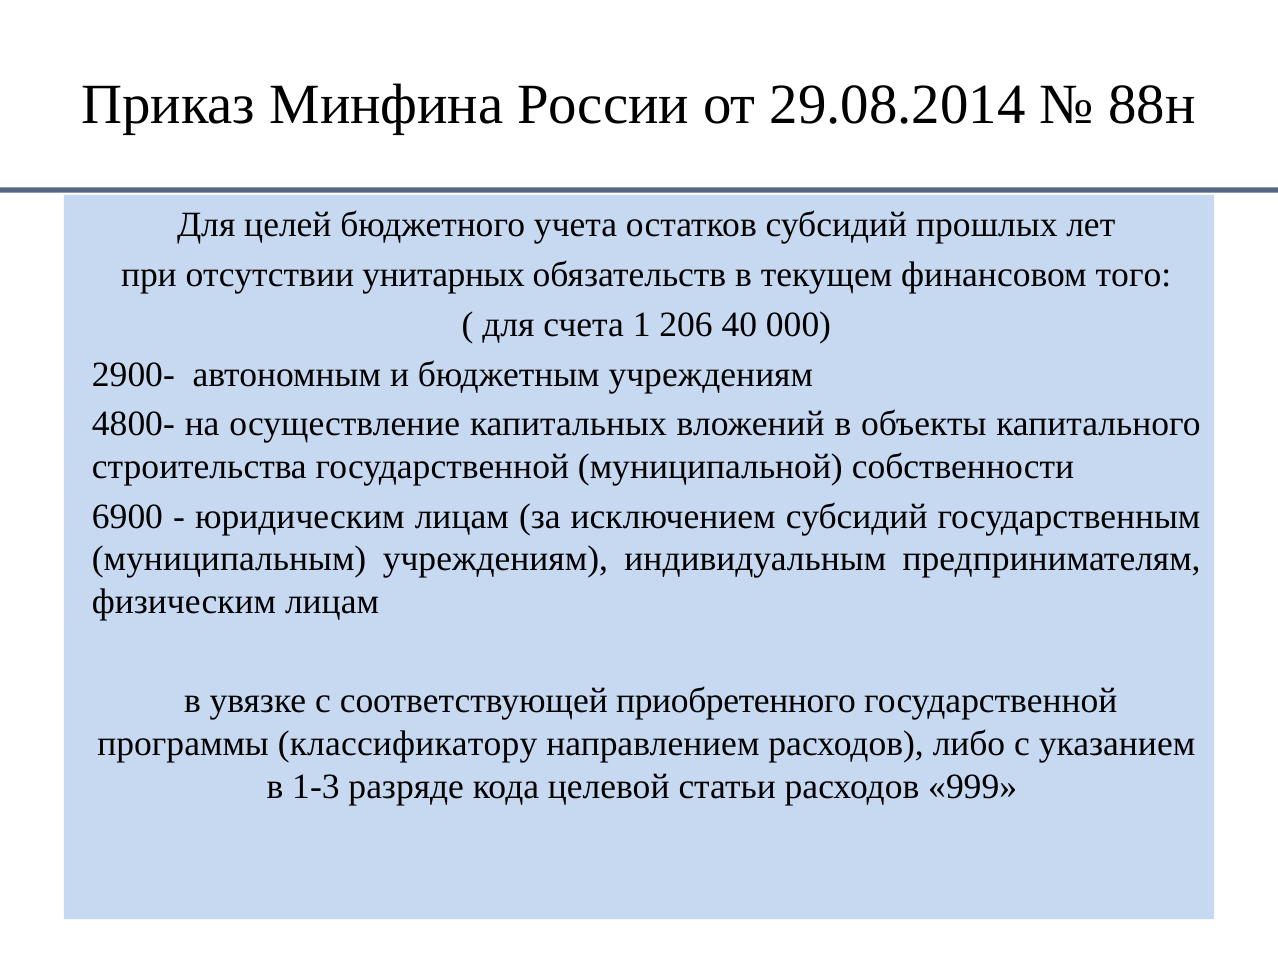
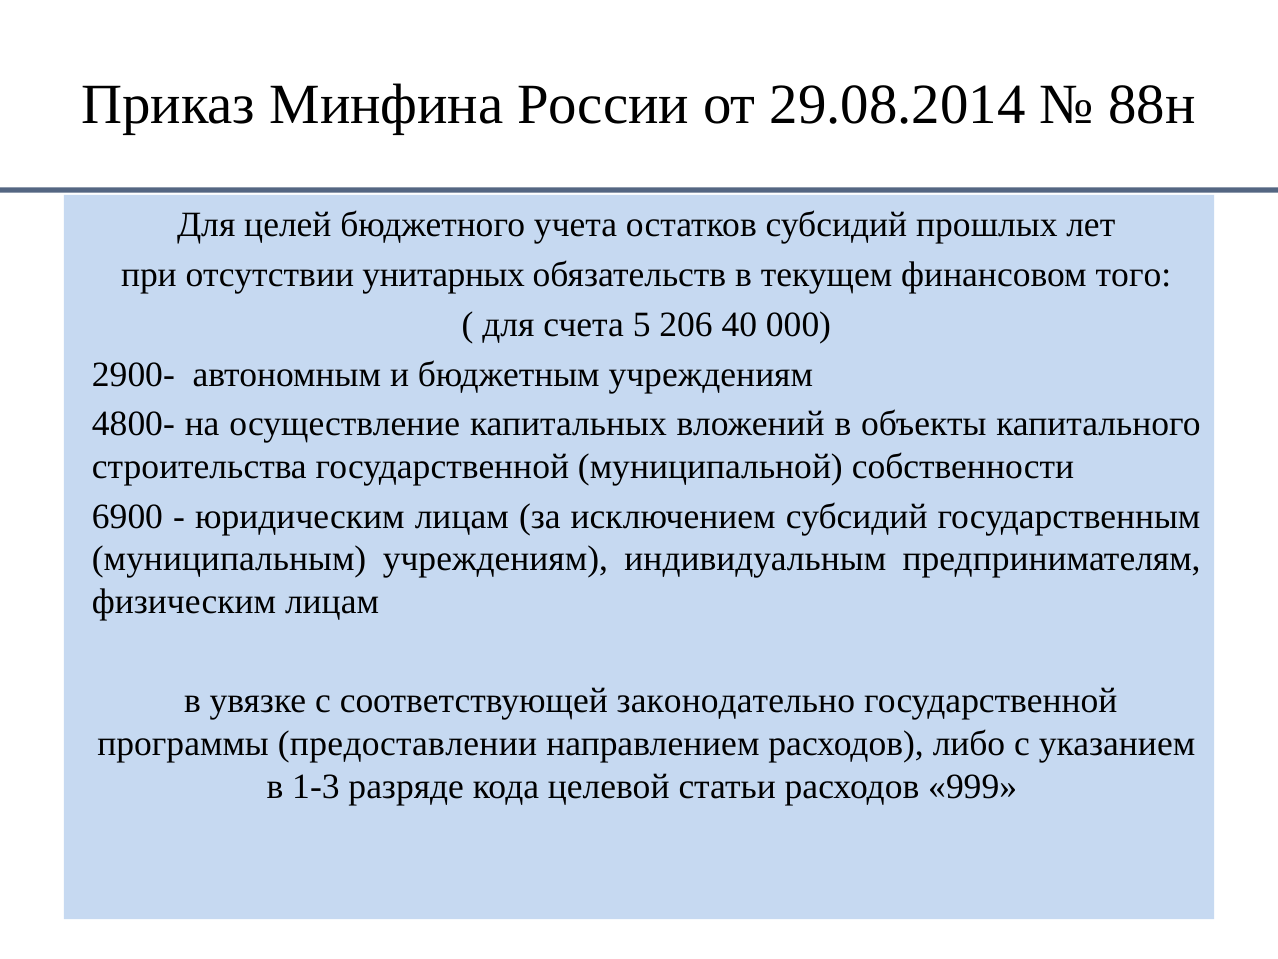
1: 1 -> 5
приобретенного: приобретенного -> законодательно
классификатору: классификатору -> предоставлении
